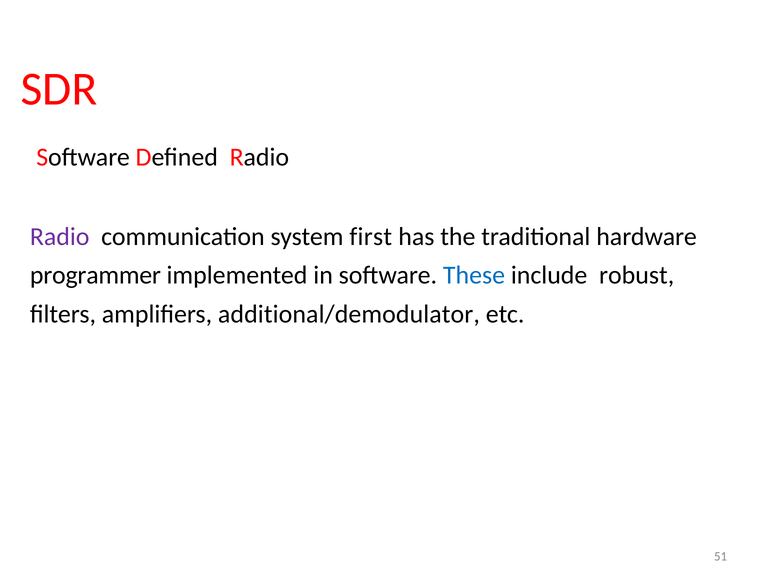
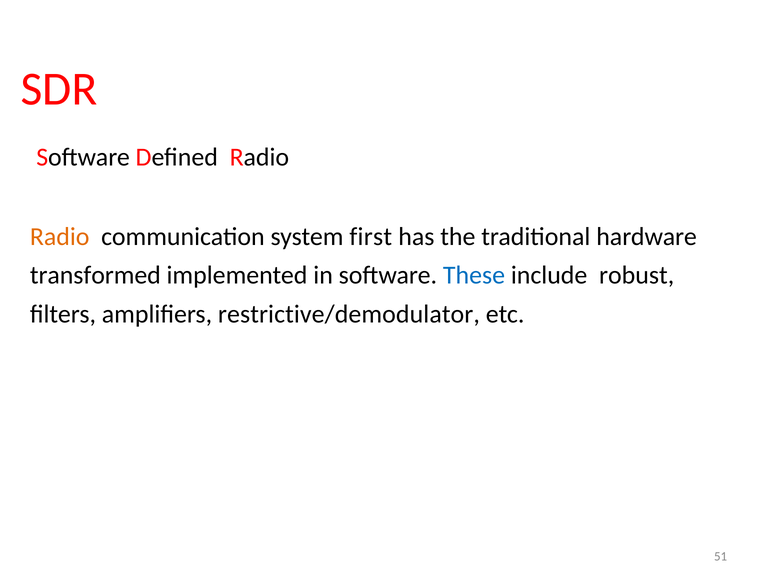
Radio at (60, 236) colour: purple -> orange
programmer: programmer -> transformed
additional/demodulator: additional/demodulator -> restrictive/demodulator
